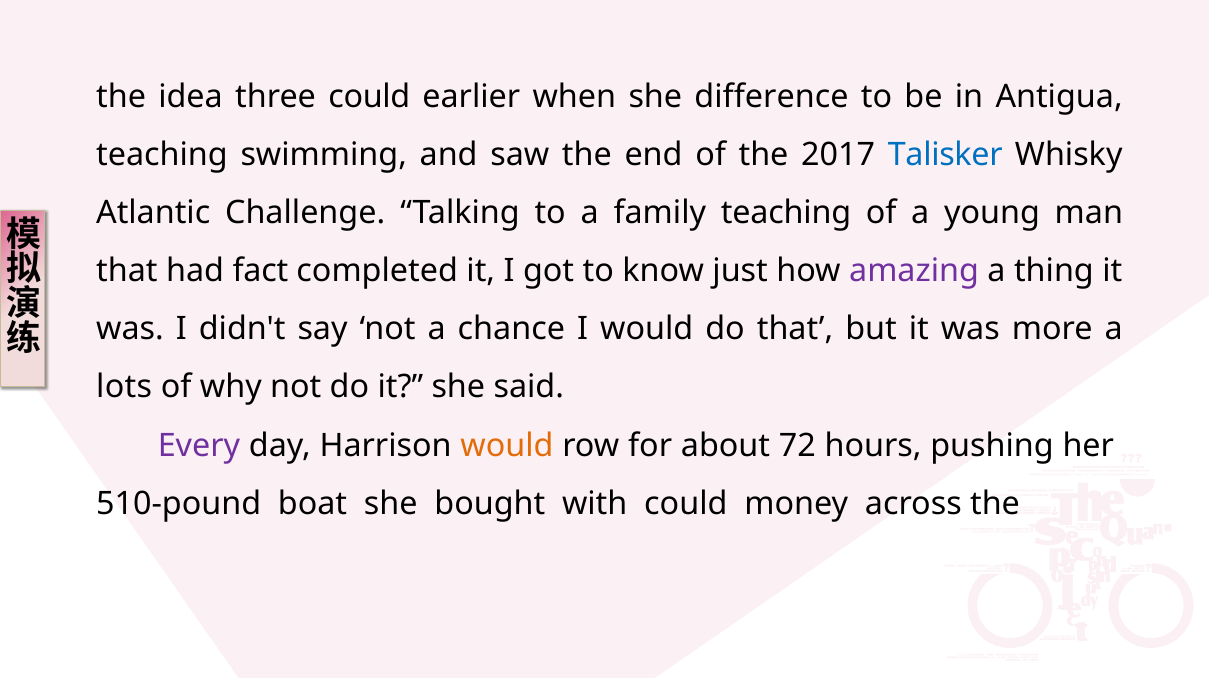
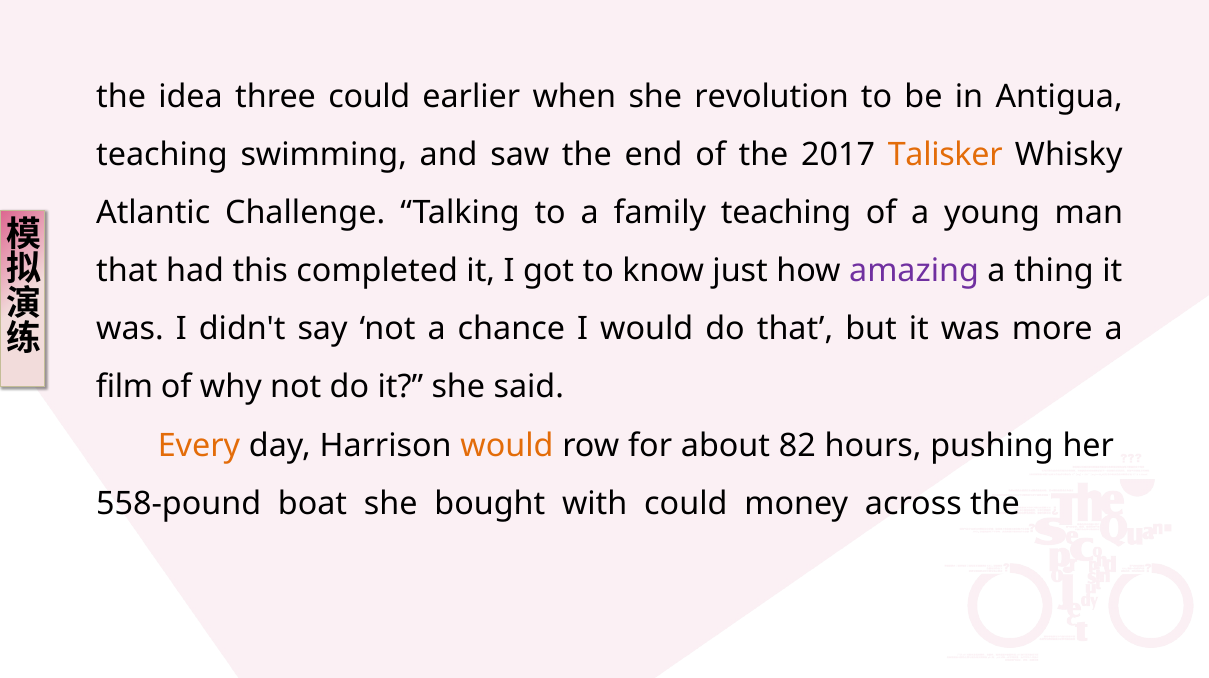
difference: difference -> revolution
Talisker colour: blue -> orange
fact: fact -> this
lots: lots -> film
Every colour: purple -> orange
72: 72 -> 82
510-pound: 510-pound -> 558-pound
